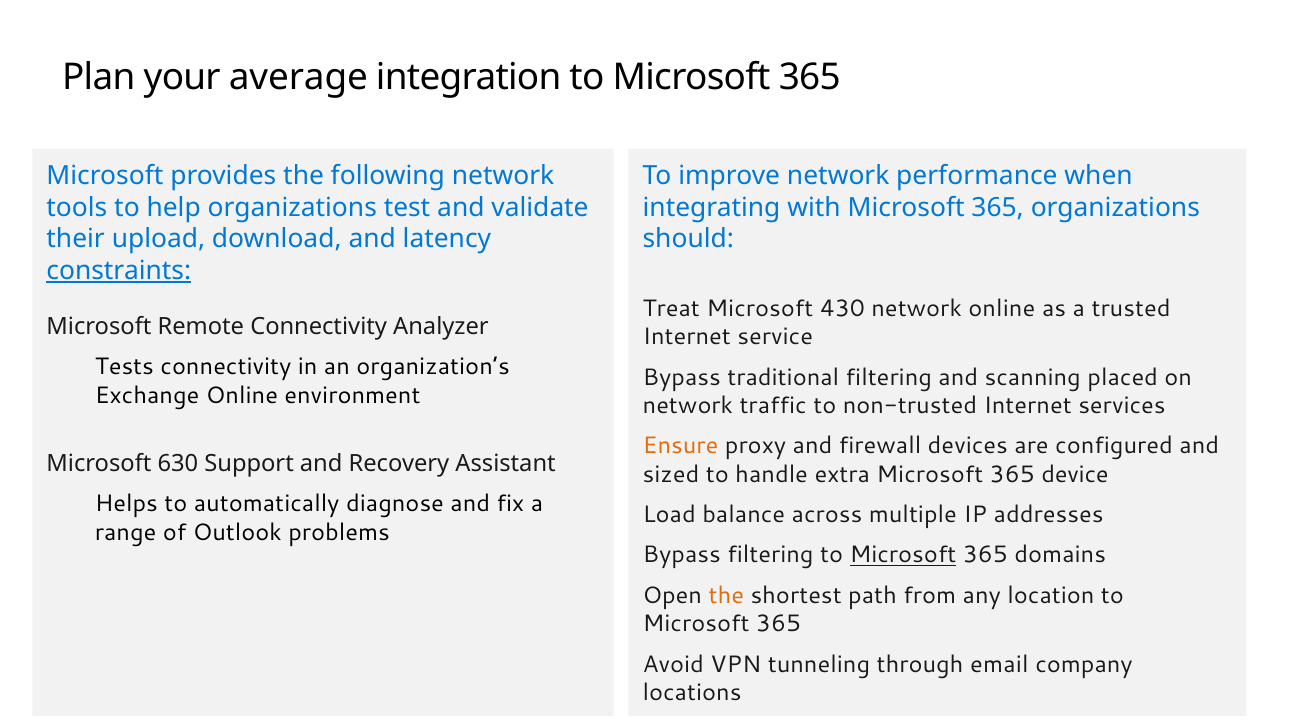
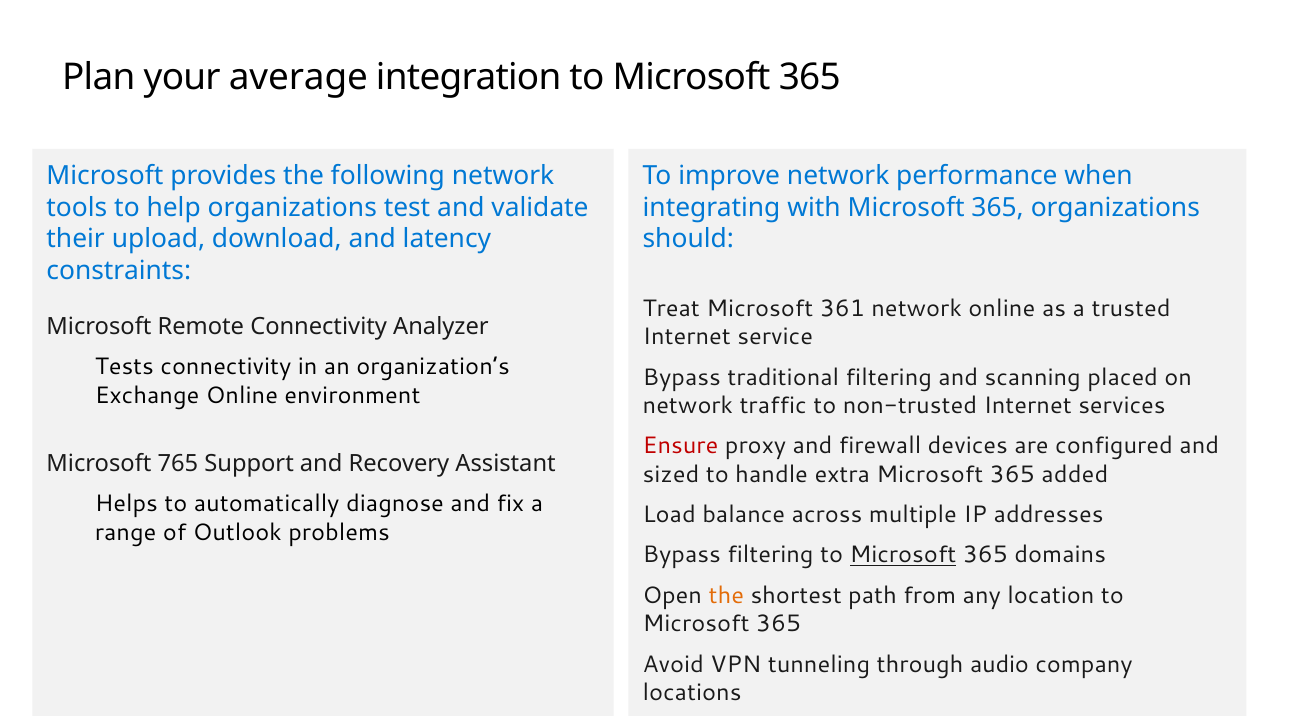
constraints underline: present -> none
430: 430 -> 361
Ensure colour: orange -> red
630: 630 -> 765
device: device -> added
email: email -> audio
